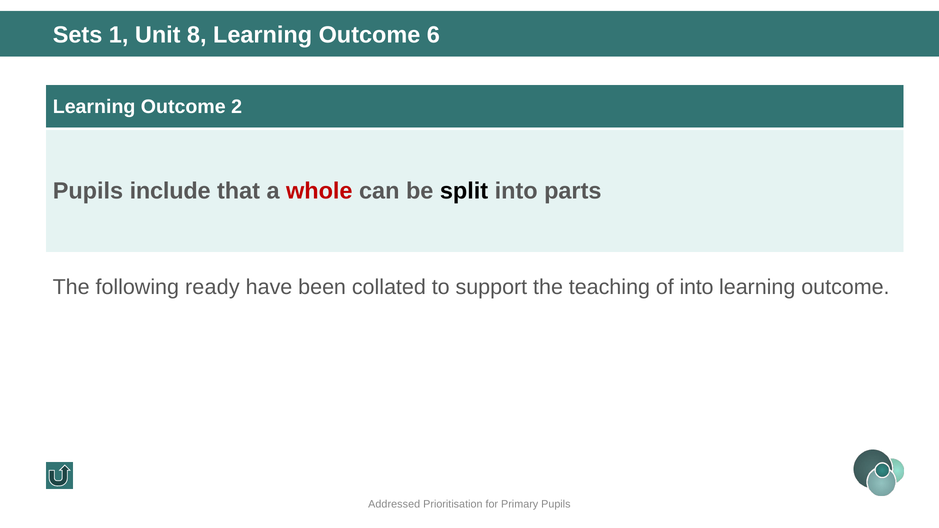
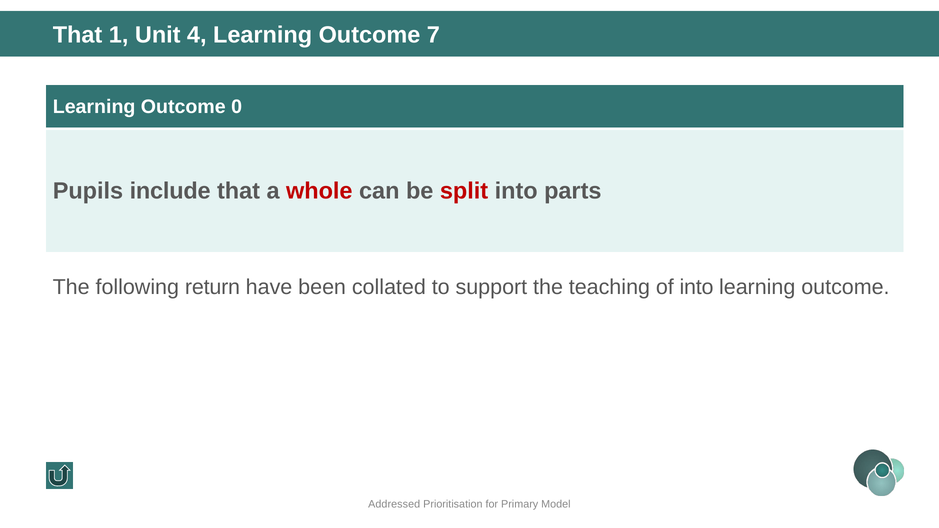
Sets at (78, 35): Sets -> That
8: 8 -> 4
6: 6 -> 7
2: 2 -> 0
split colour: black -> red
ready: ready -> return
Primary Pupils: Pupils -> Model
